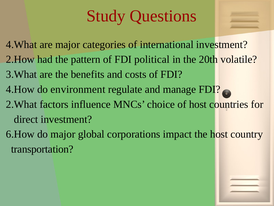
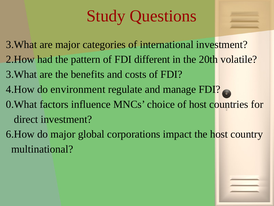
4.What at (21, 44): 4.What -> 3.What
political: political -> different
2.What: 2.What -> 0.What
transportation: transportation -> multinational
